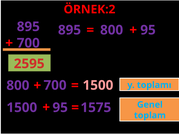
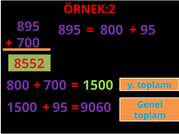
2595: 2595 -> 8552
1500 at (98, 85) colour: pink -> light green
1575: 1575 -> 9060
